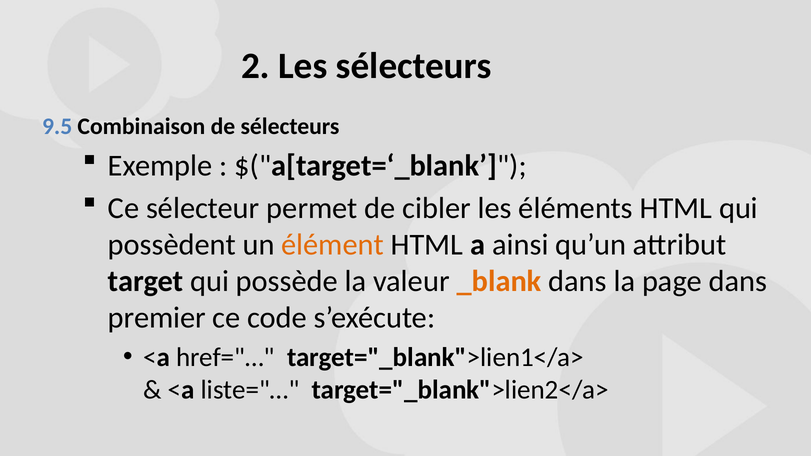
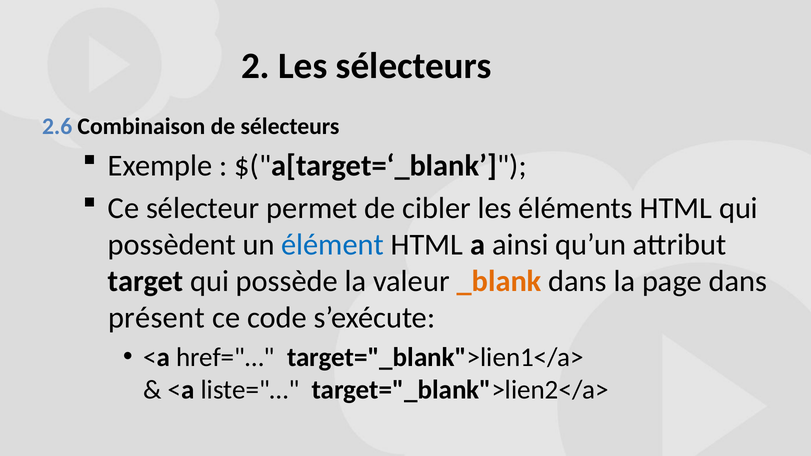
9.5: 9.5 -> 2.6
élément colour: orange -> blue
premier: premier -> présent
